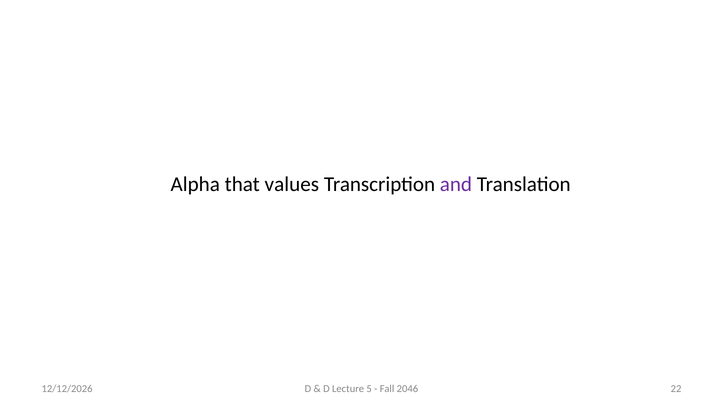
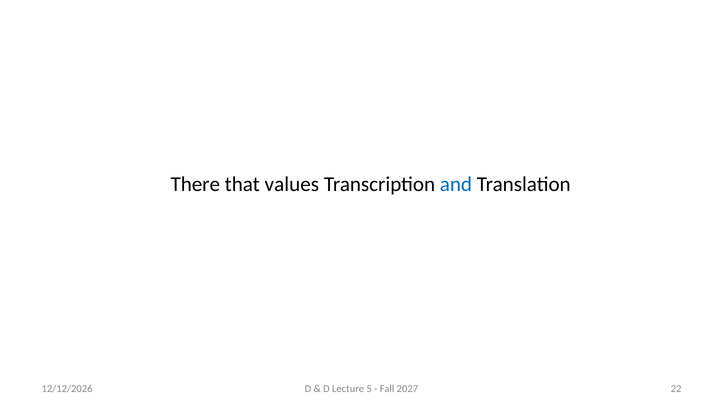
Alpha: Alpha -> There
and colour: purple -> blue
2046: 2046 -> 2027
